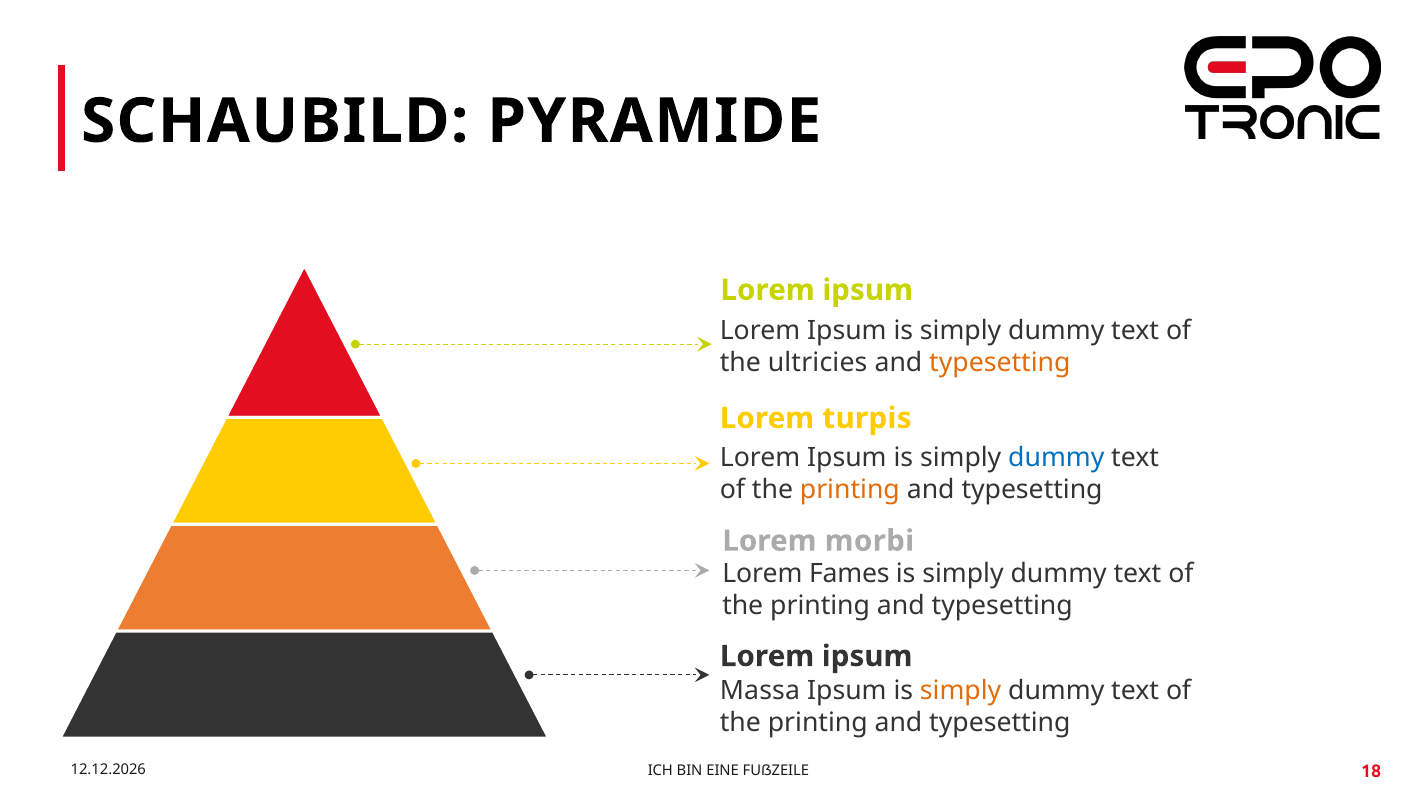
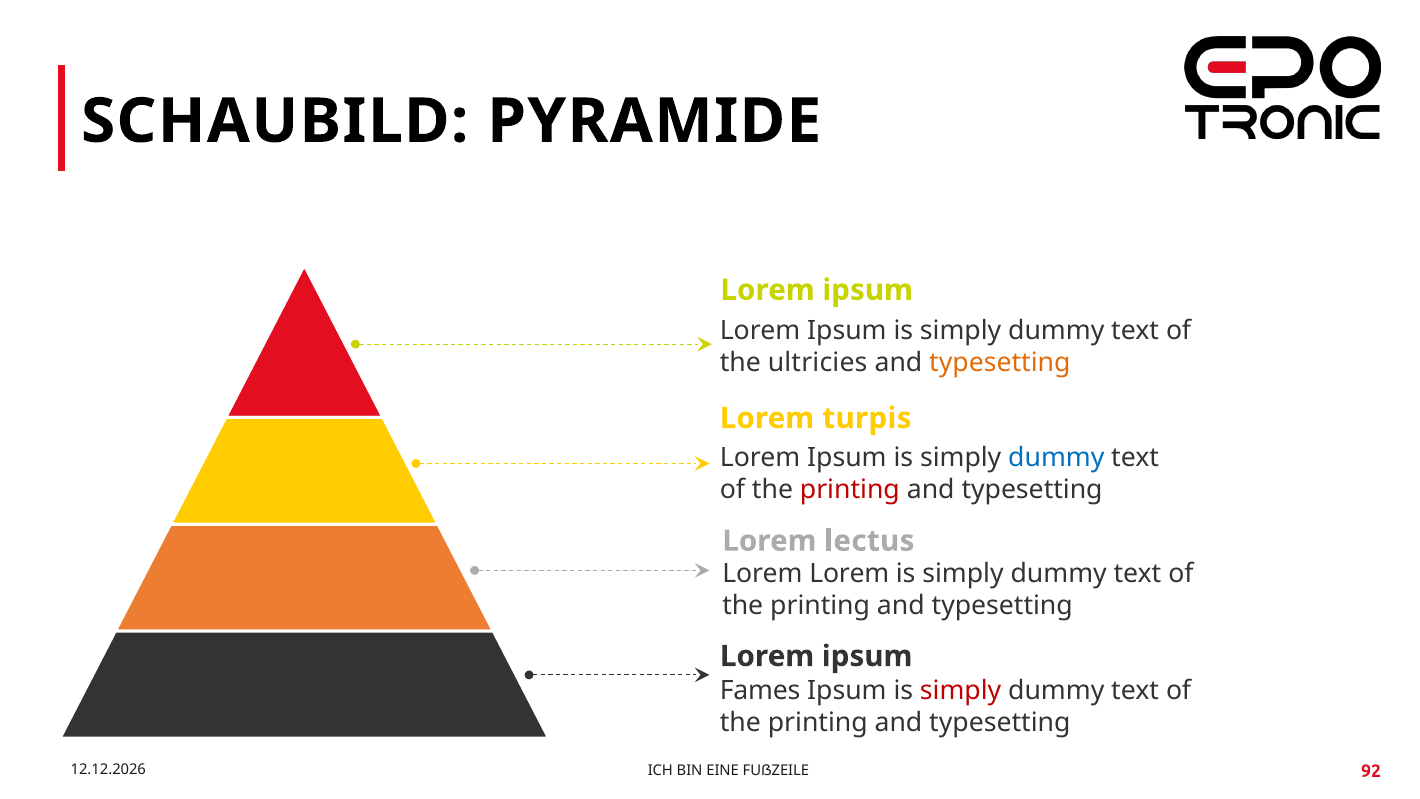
printing at (850, 489) colour: orange -> red
morbi: morbi -> lectus
Lorem Fames: Fames -> Lorem
Massa: Massa -> Fames
simply at (961, 691) colour: orange -> red
18: 18 -> 92
